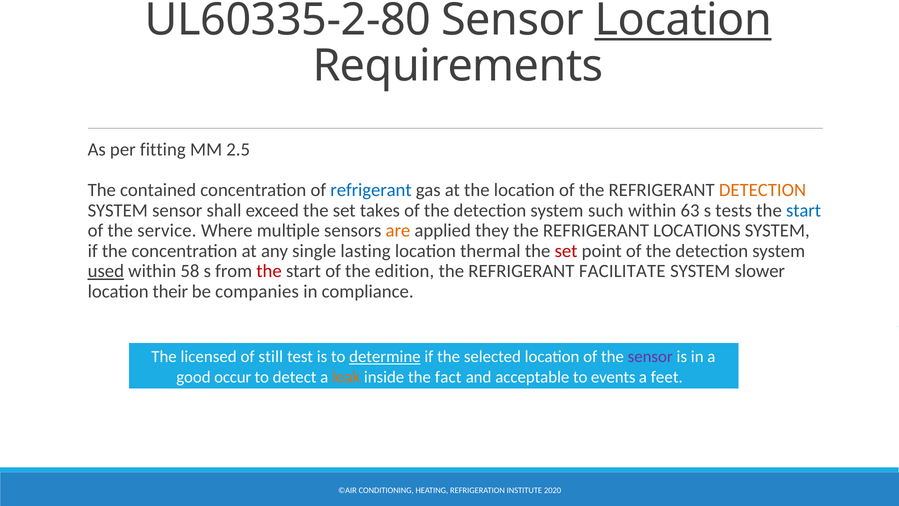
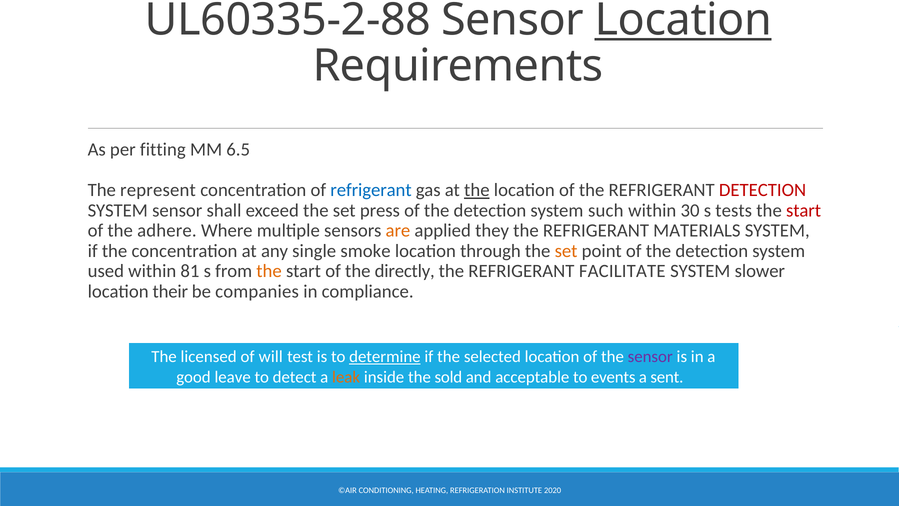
UL60335-2-80: UL60335-2-80 -> UL60335-2-88
2.5: 2.5 -> 6.5
contained: contained -> represent
the at (477, 190) underline: none -> present
DETECTION at (763, 190) colour: orange -> red
takes: takes -> press
63: 63 -> 30
start at (804, 210) colour: blue -> red
service: service -> adhere
LOCATIONS: LOCATIONS -> MATERIALS
lasting: lasting -> smoke
thermal: thermal -> through
set at (566, 251) colour: red -> orange
used underline: present -> none
58: 58 -> 81
the at (269, 271) colour: red -> orange
edition: edition -> directly
still: still -> will
occur: occur -> leave
fact: fact -> sold
feet: feet -> sent
